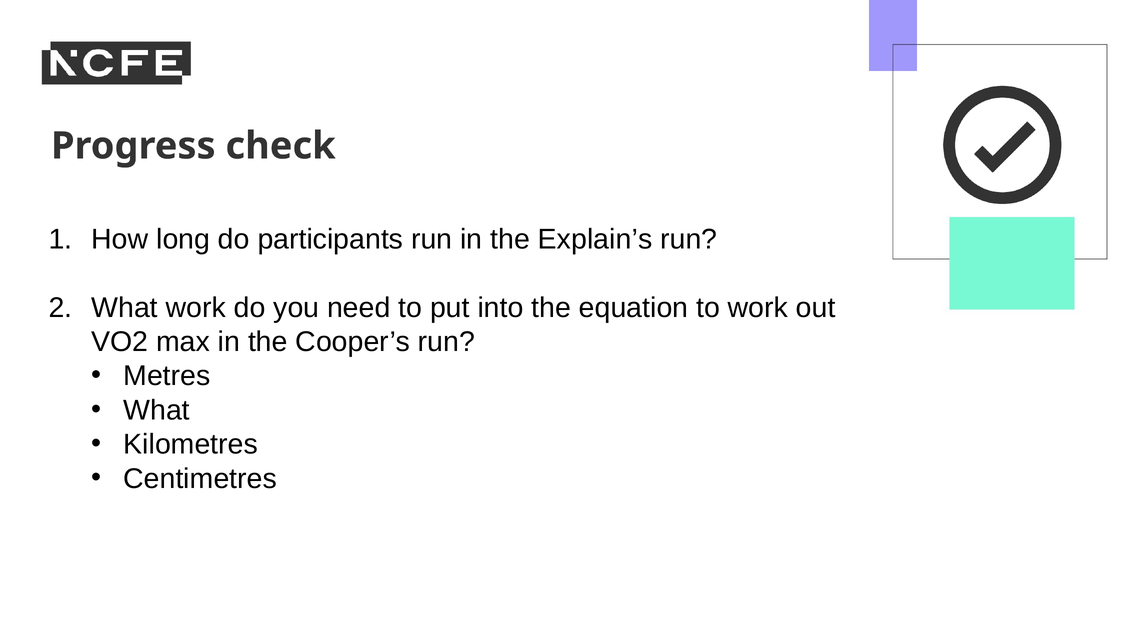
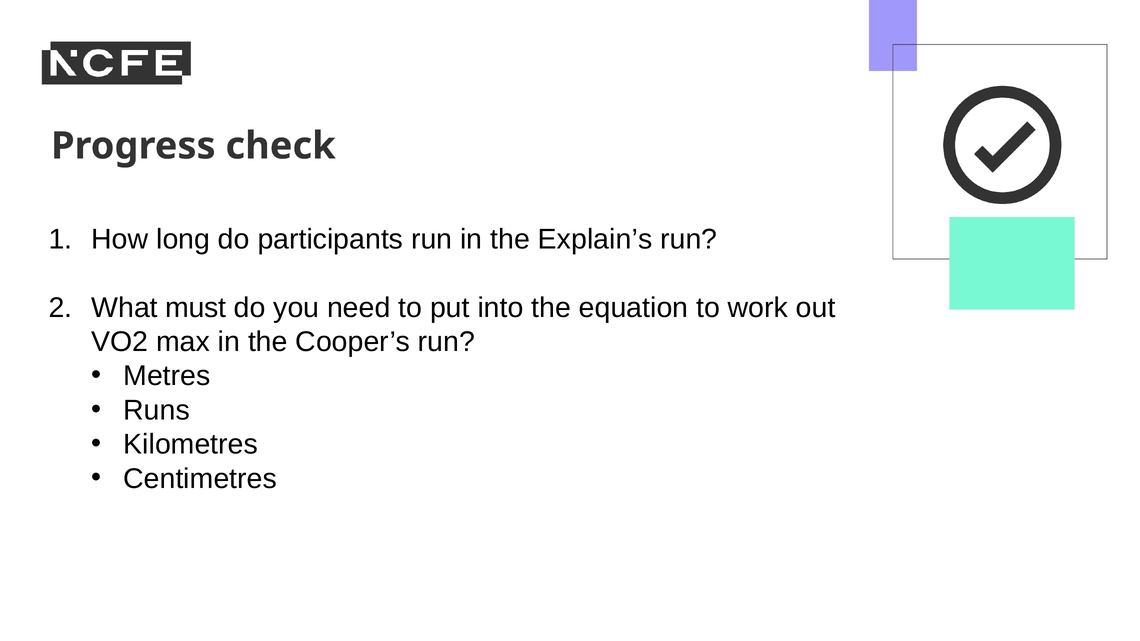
What work: work -> must
What at (157, 410): What -> Runs
